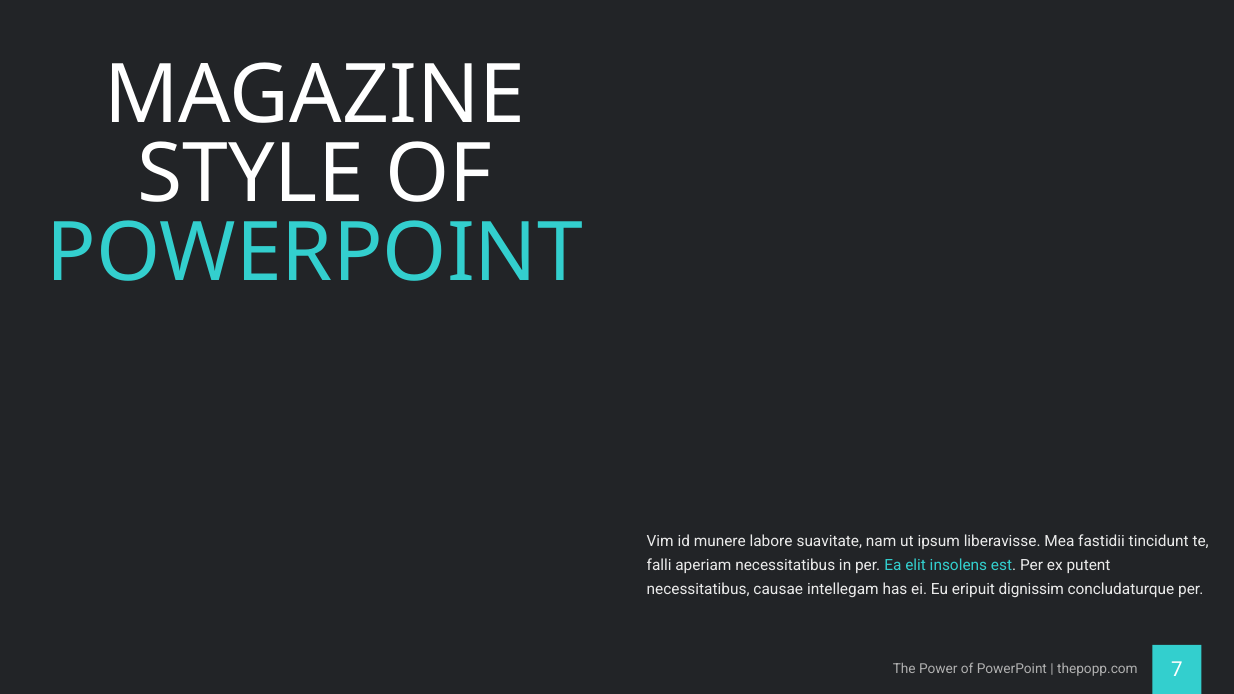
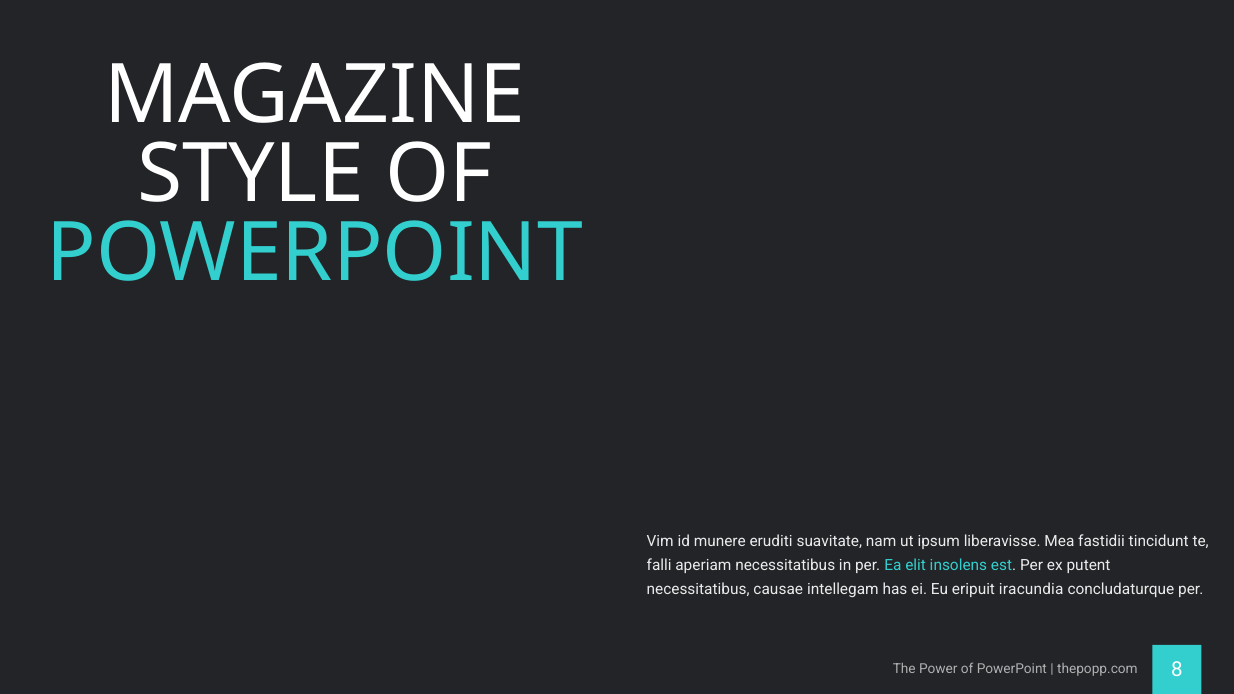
labore: labore -> eruditi
dignissim: dignissim -> iracundia
7: 7 -> 8
